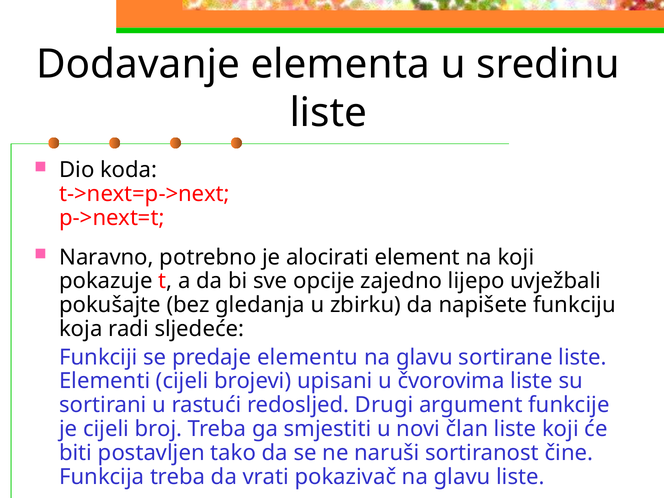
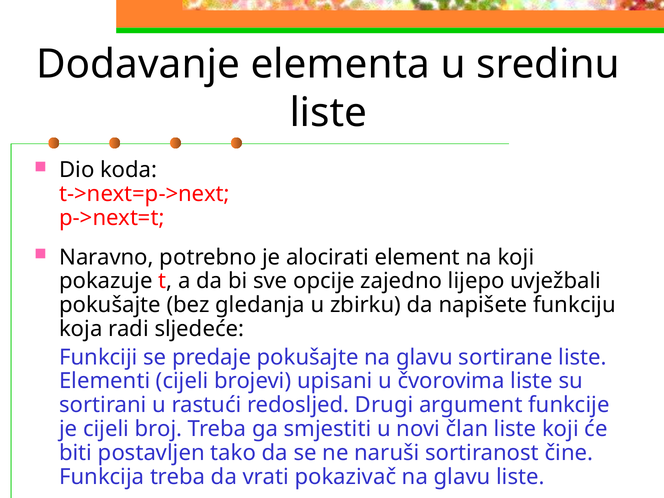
predaje elementu: elementu -> pokušajte
